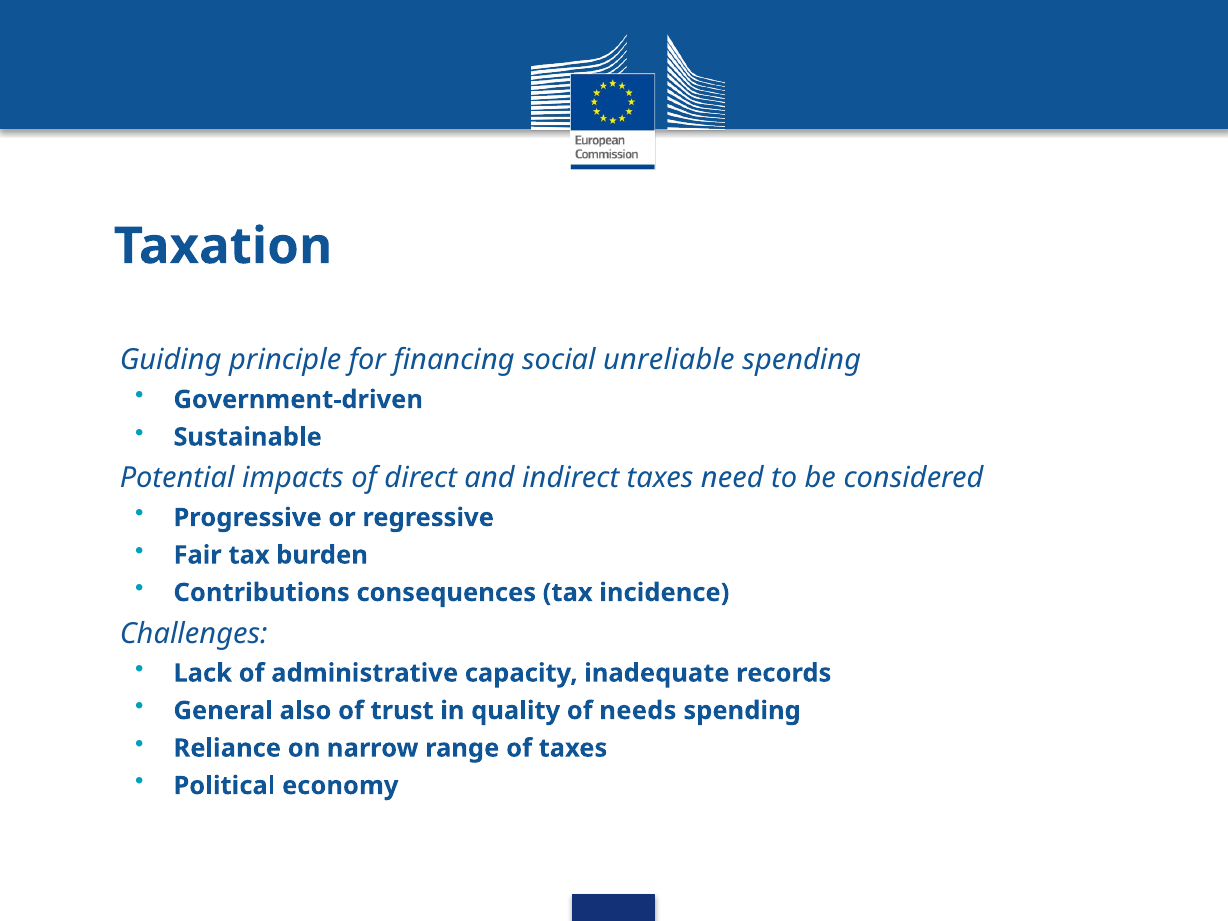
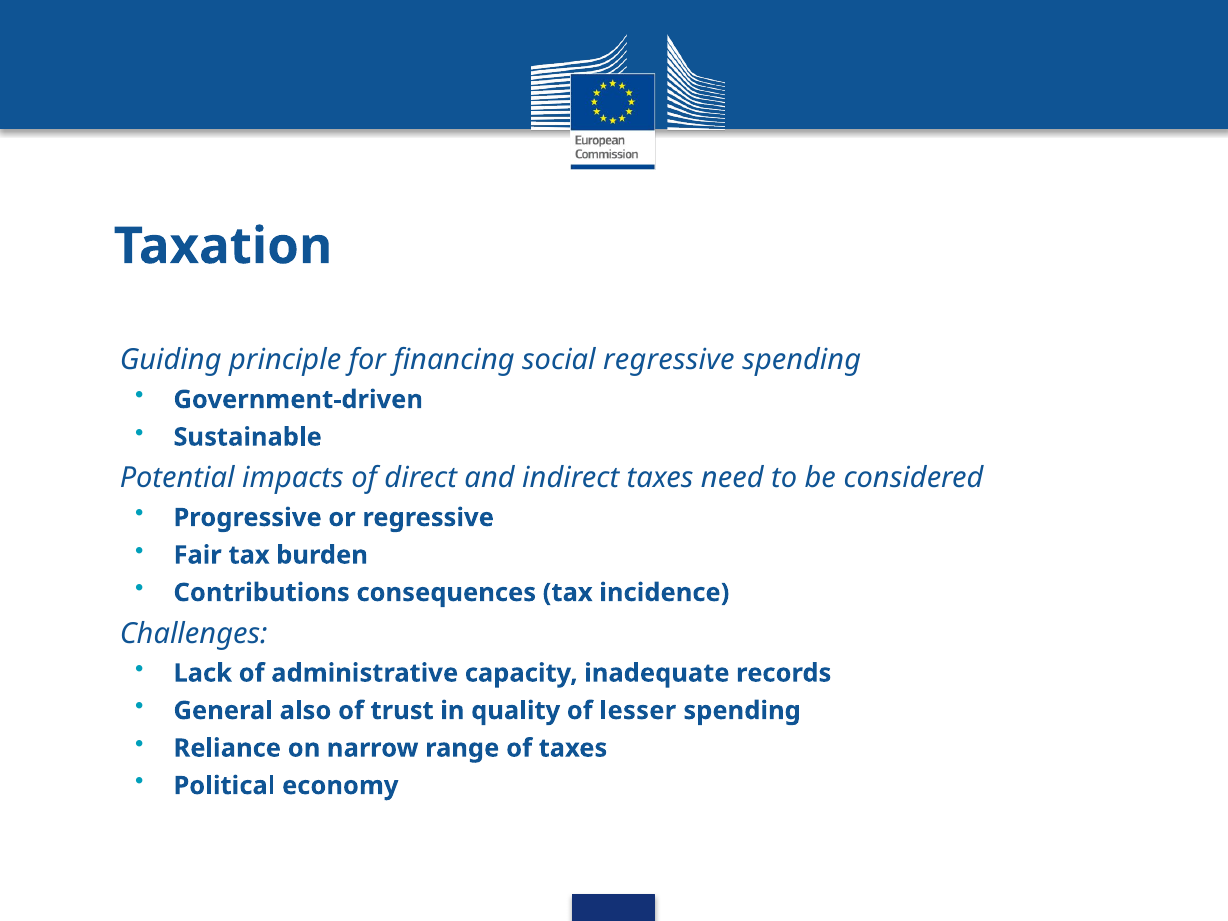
social unreliable: unreliable -> regressive
needs: needs -> lesser
